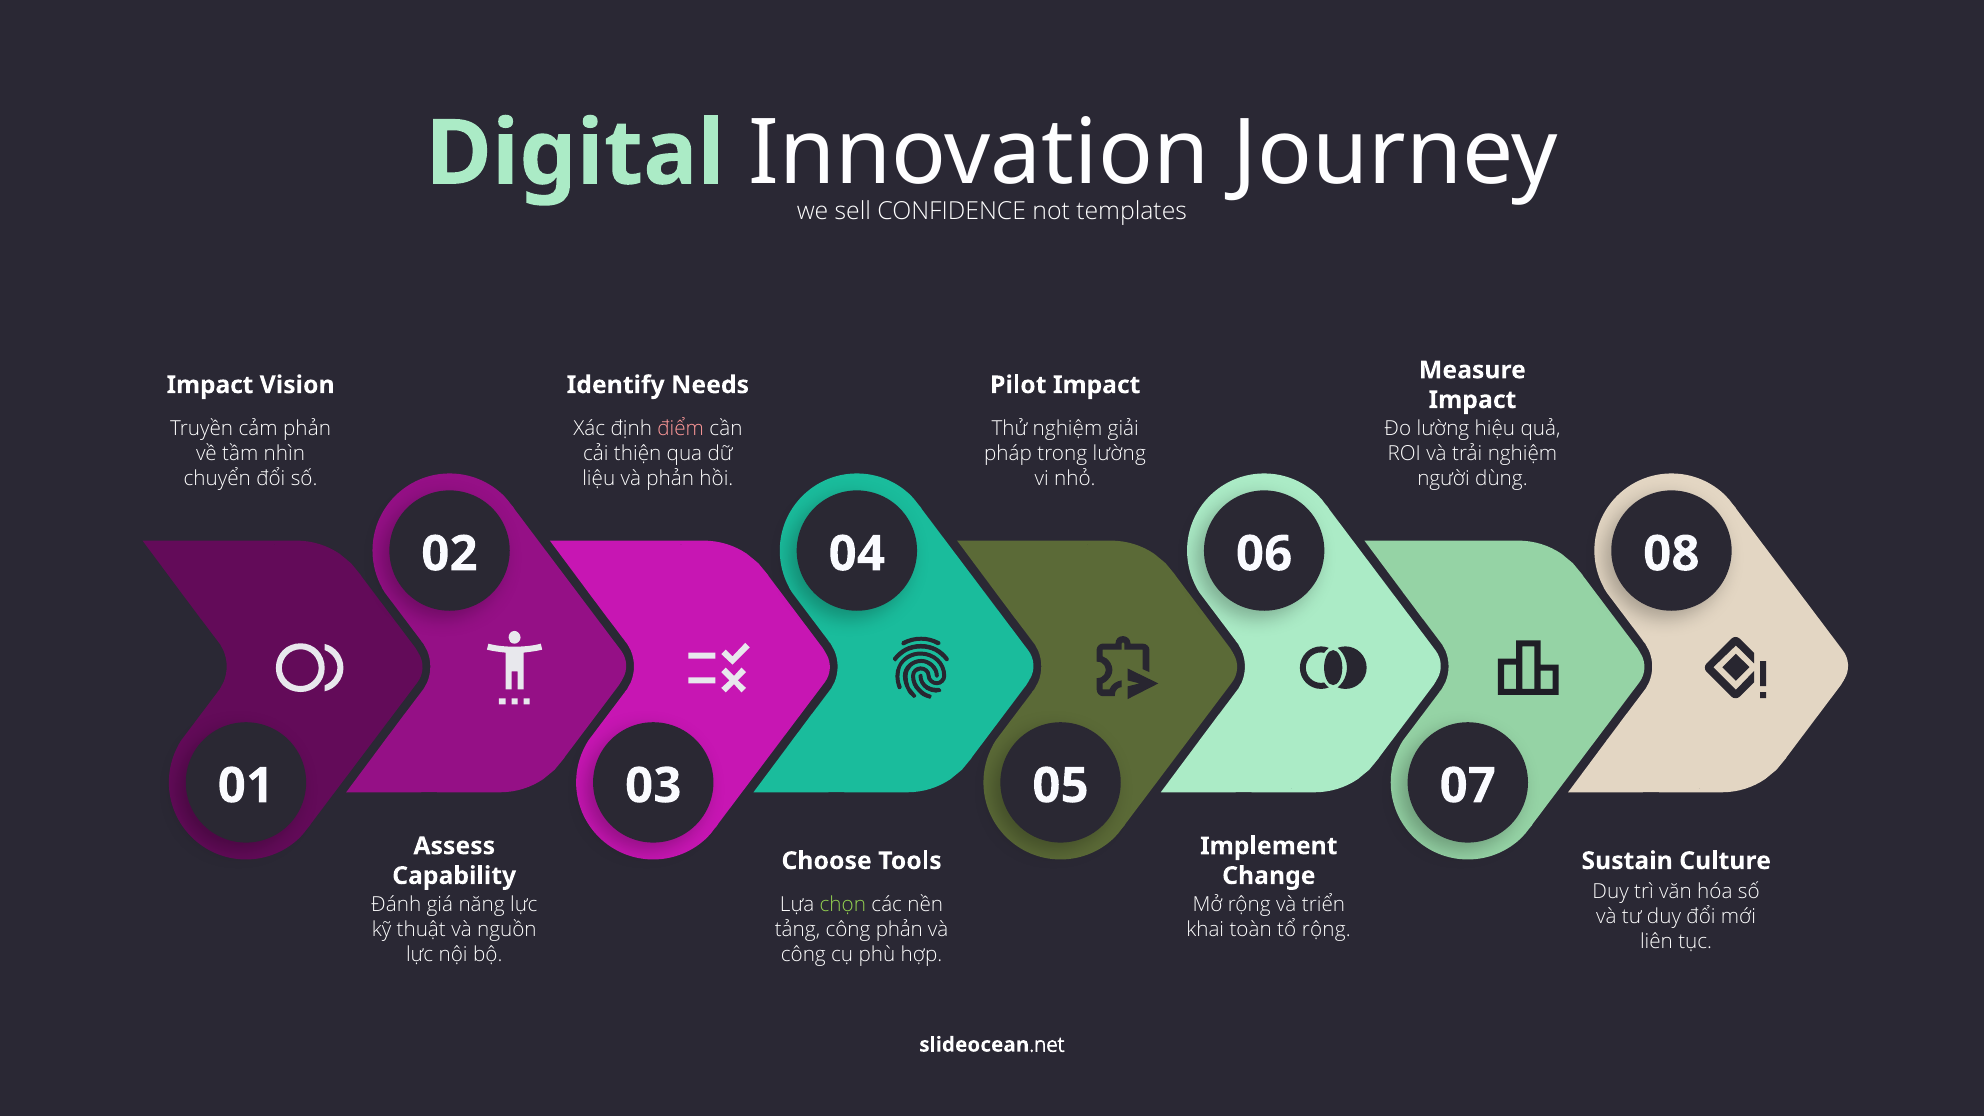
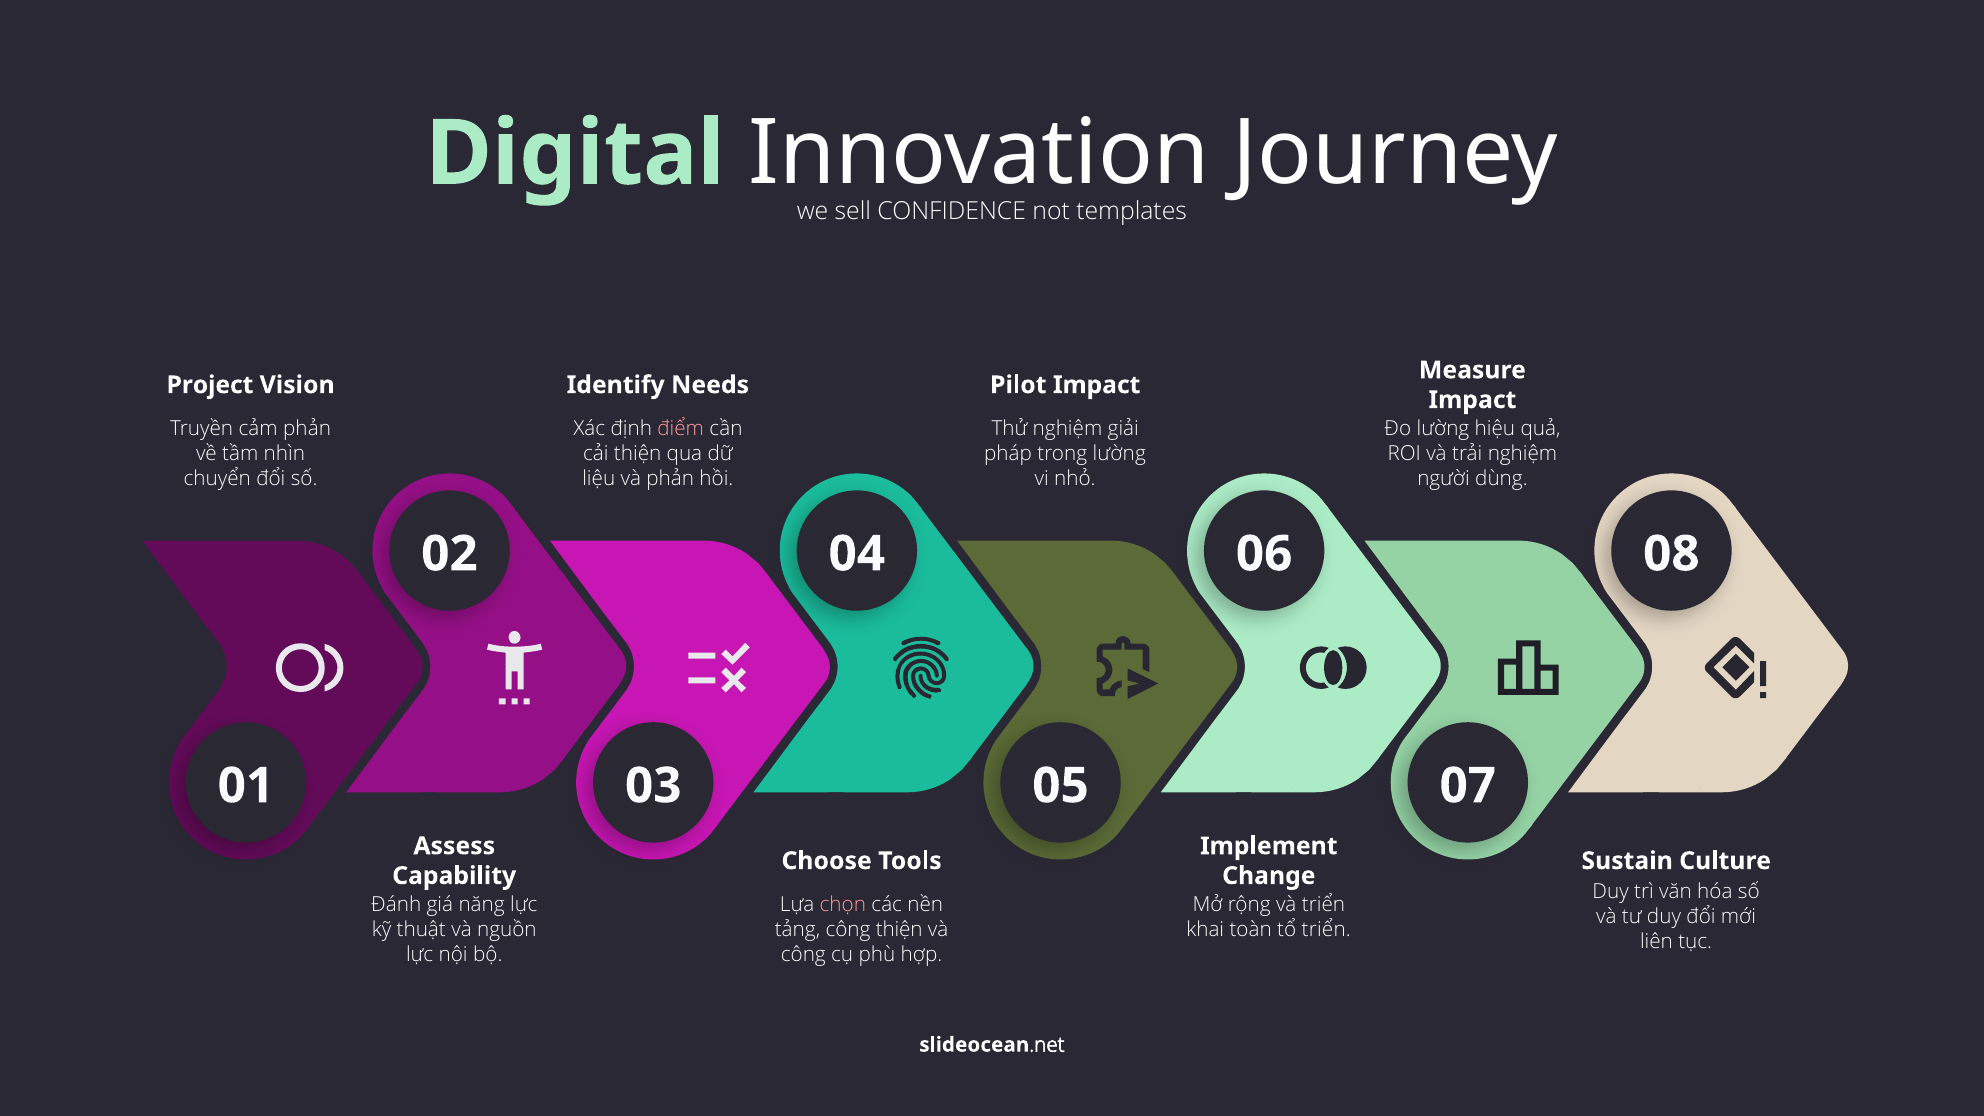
Impact at (210, 385): Impact -> Project
chọn colour: light green -> pink
công phản: phản -> thiện
tổ rộng: rộng -> triển
